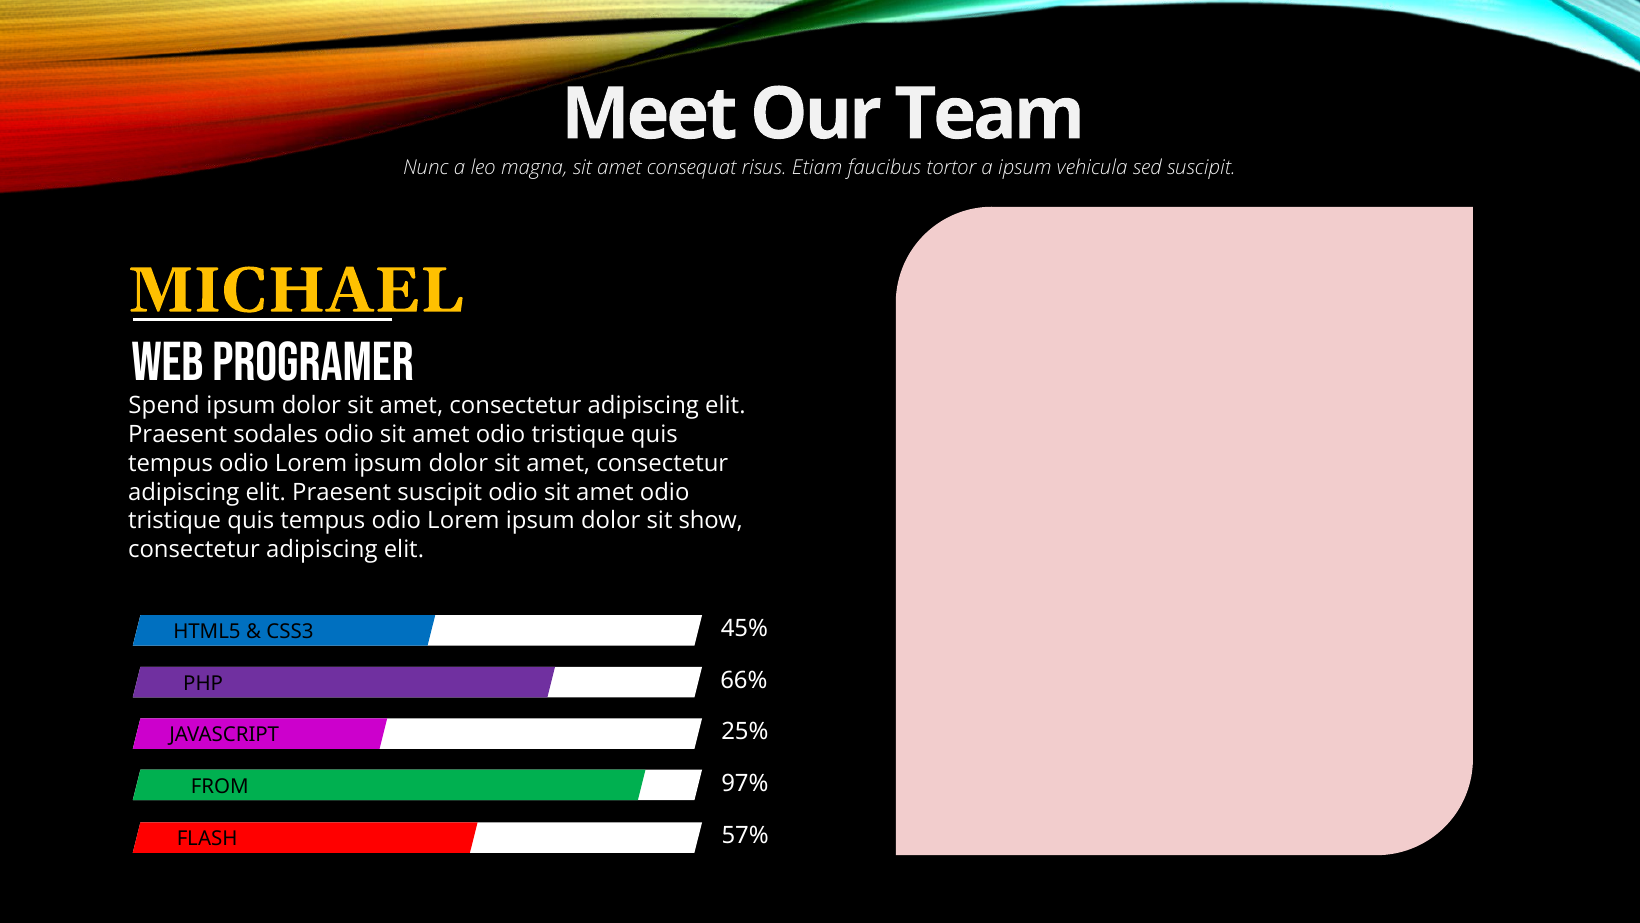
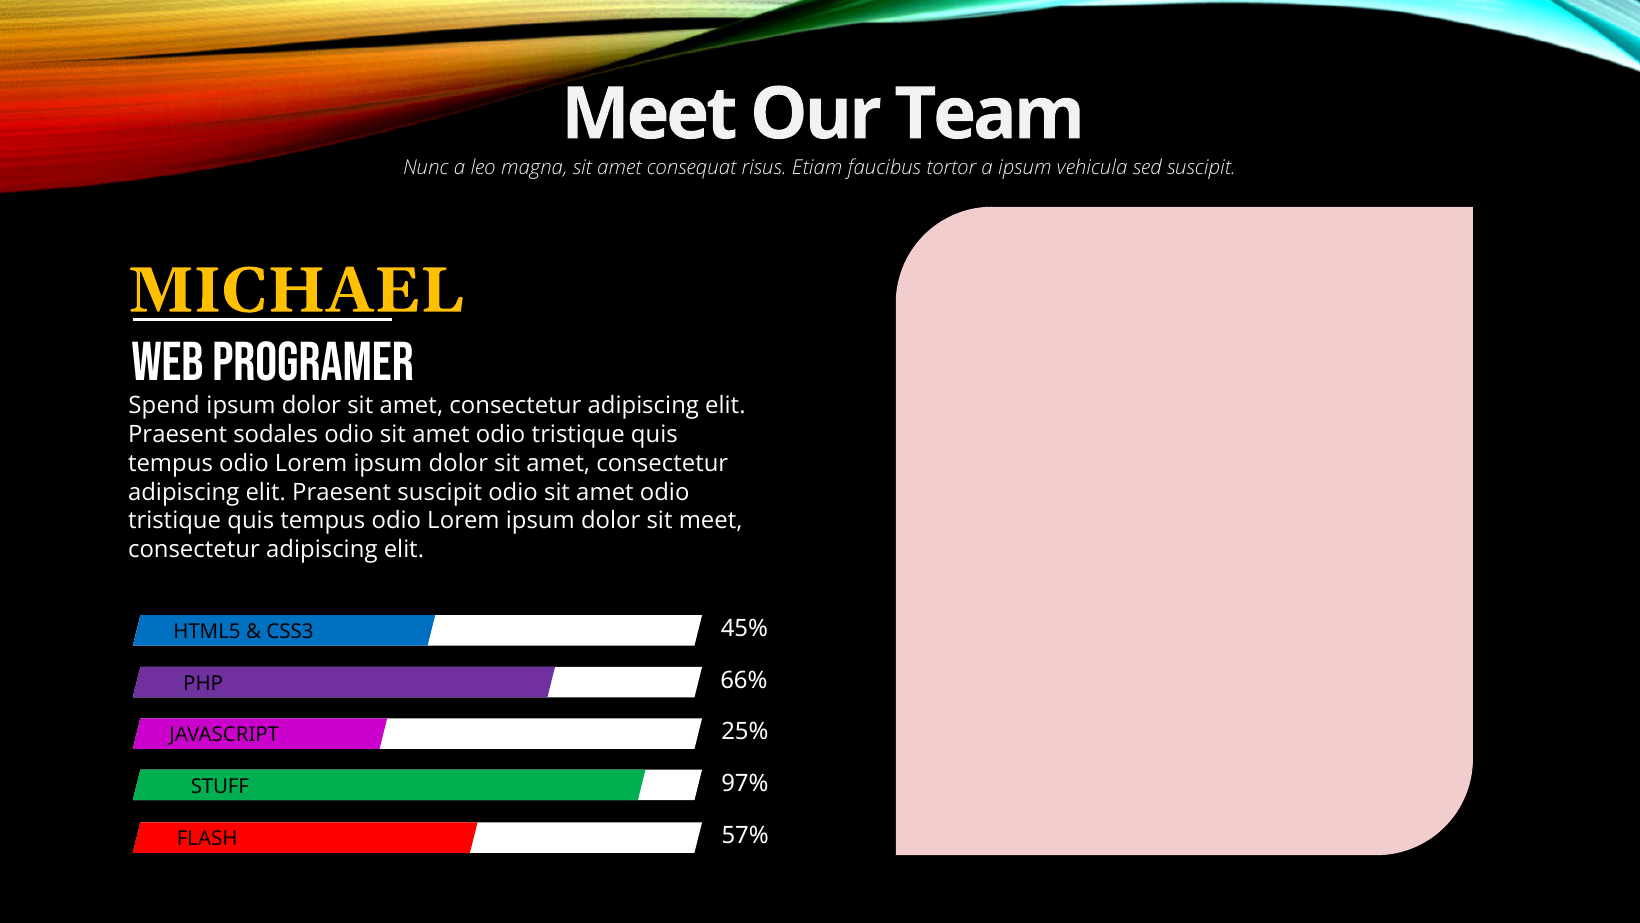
sit show: show -> meet
FROM: FROM -> STUFF
